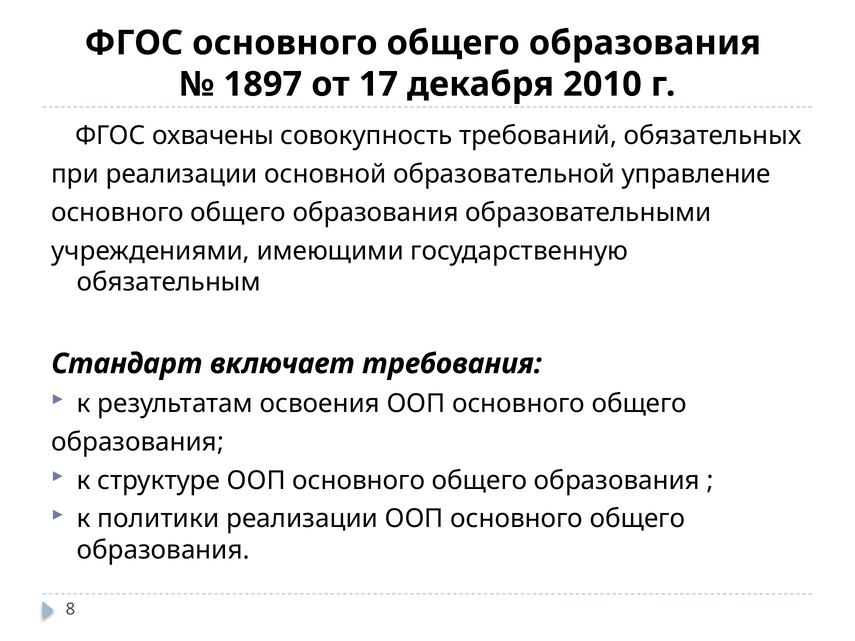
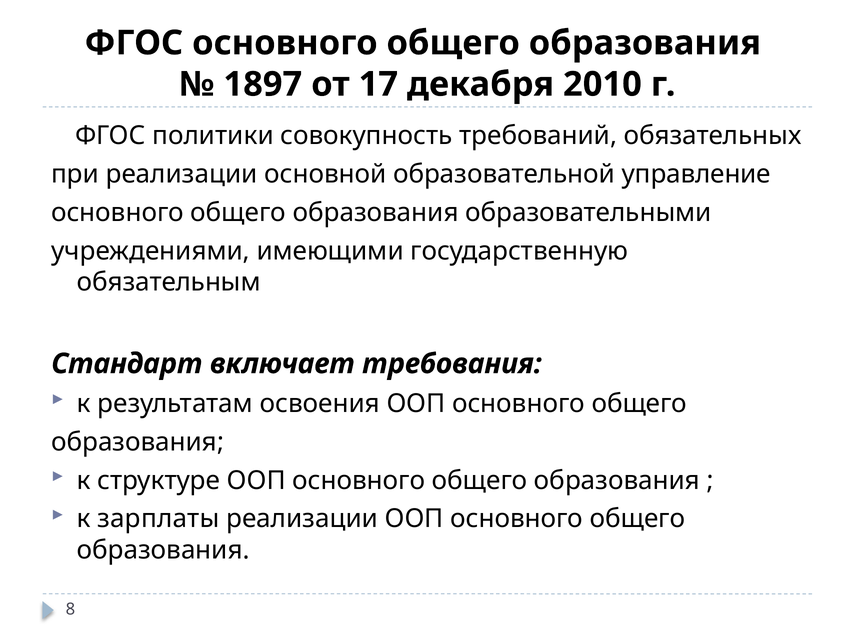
охвачены: охвачены -> политики
политики: политики -> зарплаты
